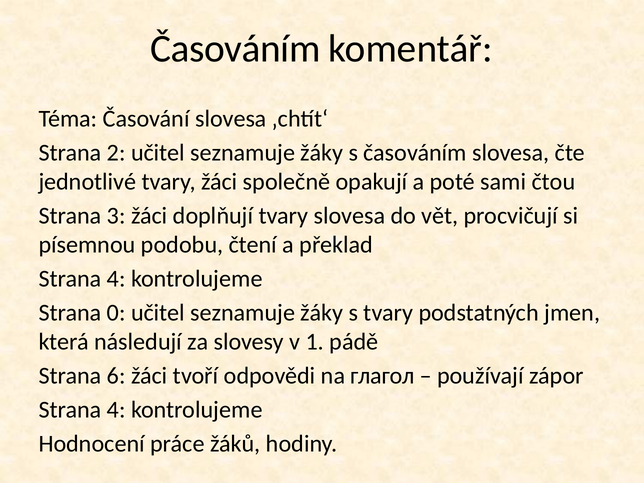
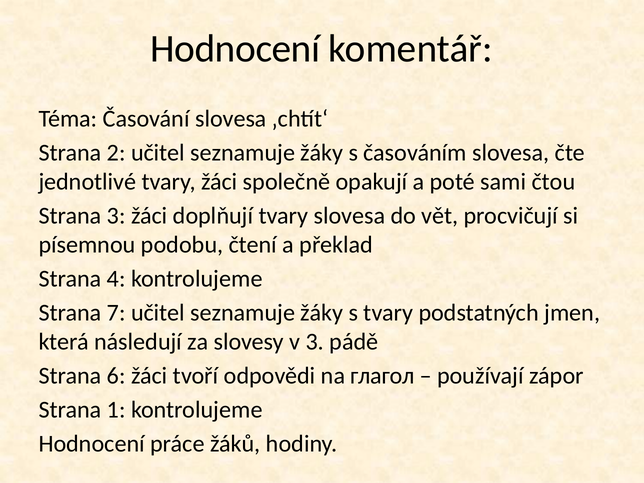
Časováním at (235, 49): Časováním -> Hodnocení
0: 0 -> 7
v 1: 1 -> 3
4 at (116, 410): 4 -> 1
